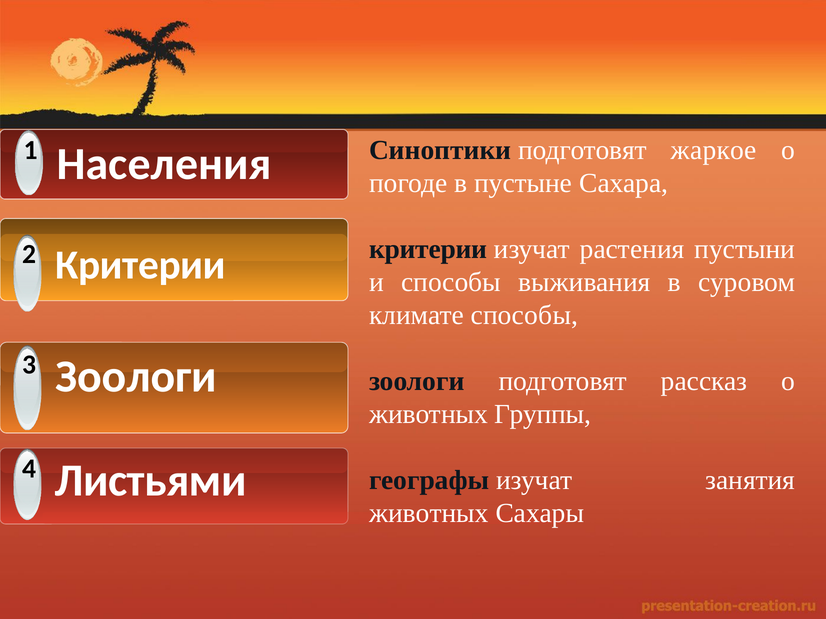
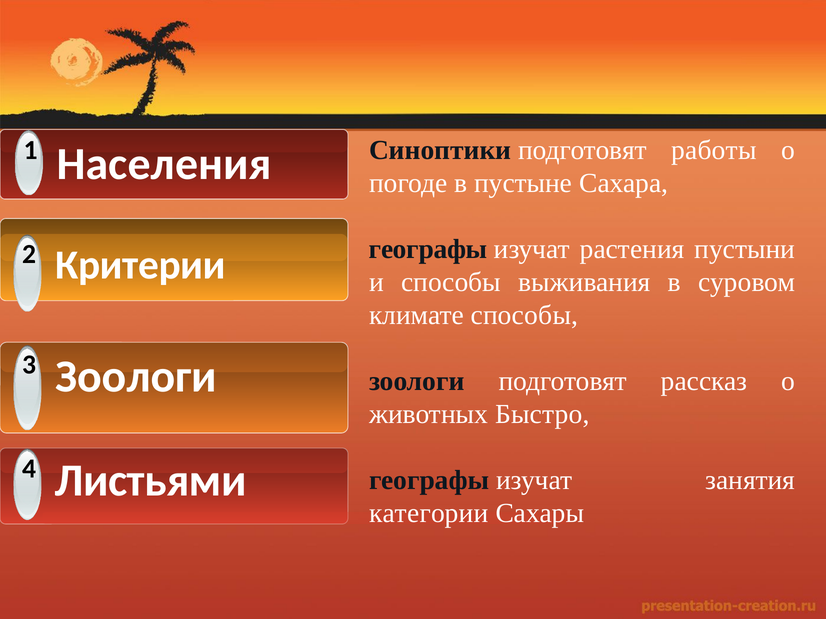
жаркое: жаркое -> работы
критерии at (428, 249): критерии -> географы
Группы: Группы -> Быстро
животных at (429, 514): животных -> категории
